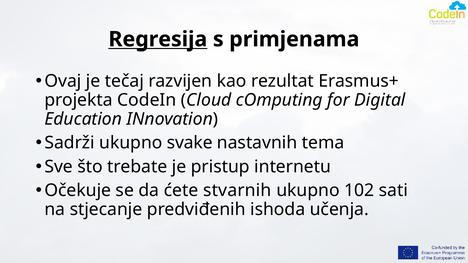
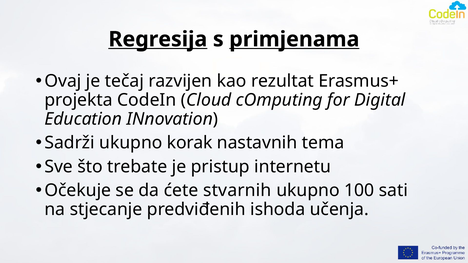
primjenama underline: none -> present
svake: svake -> korak
102: 102 -> 100
